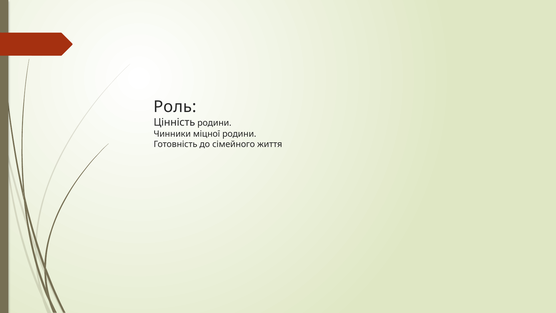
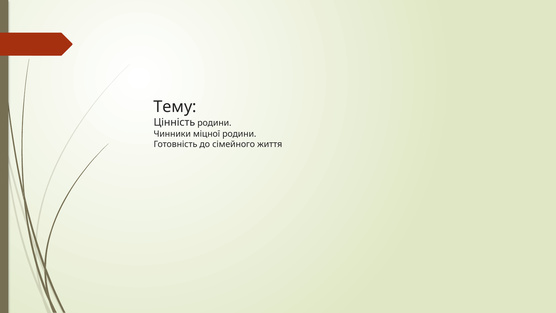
Роль: Роль -> Тему
